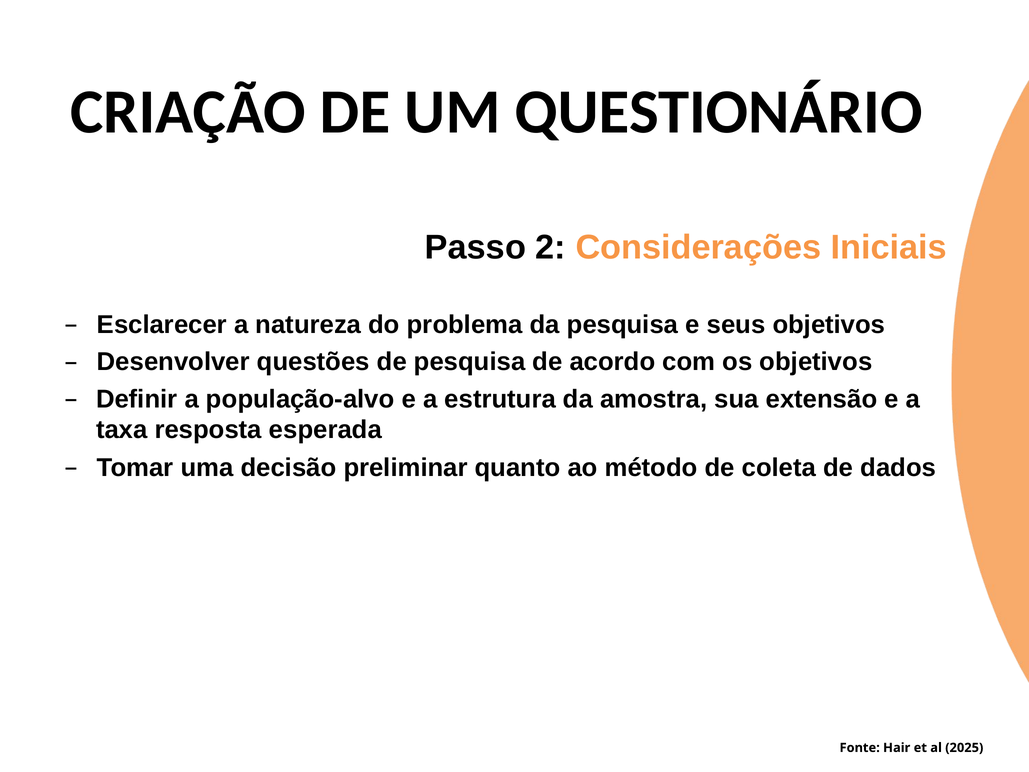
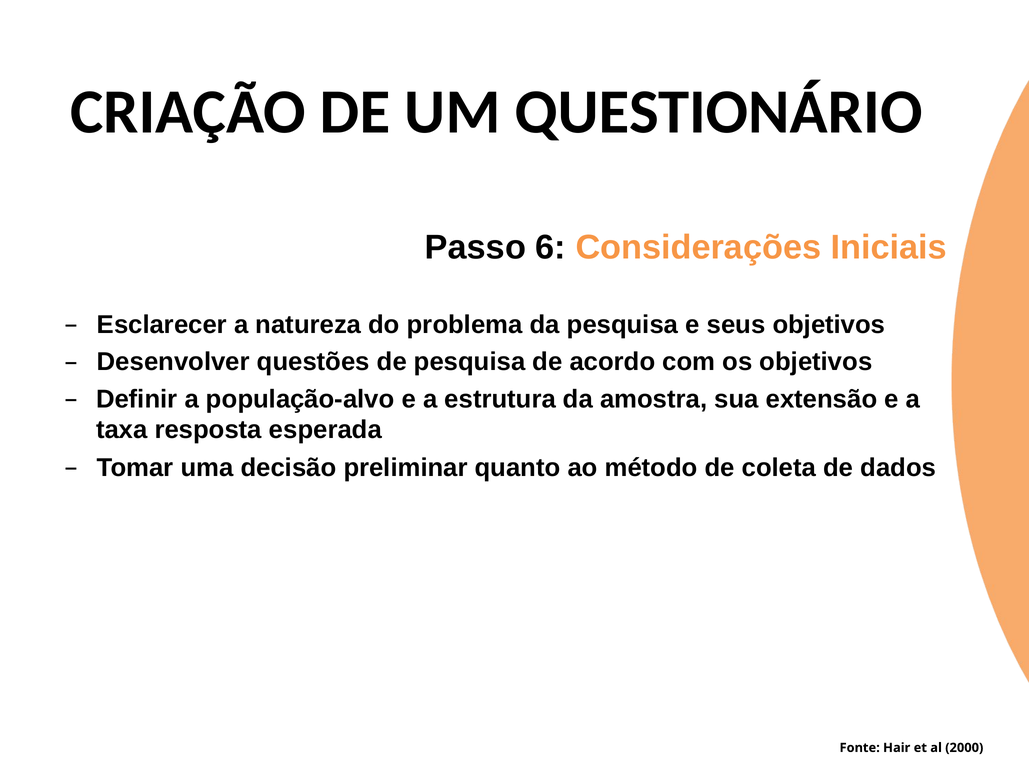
2: 2 -> 6
2025: 2025 -> 2000
